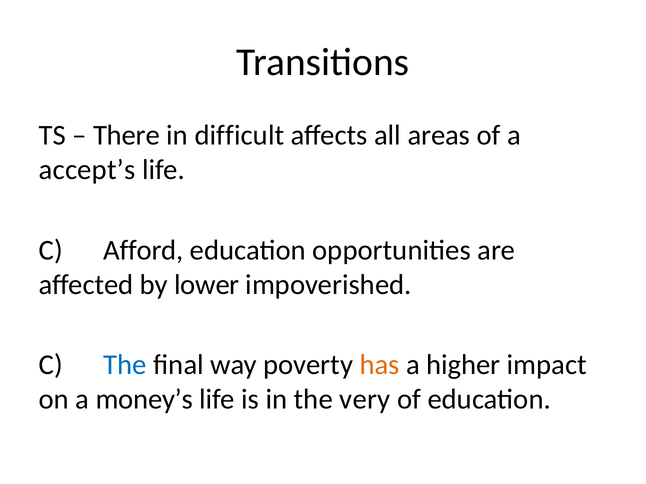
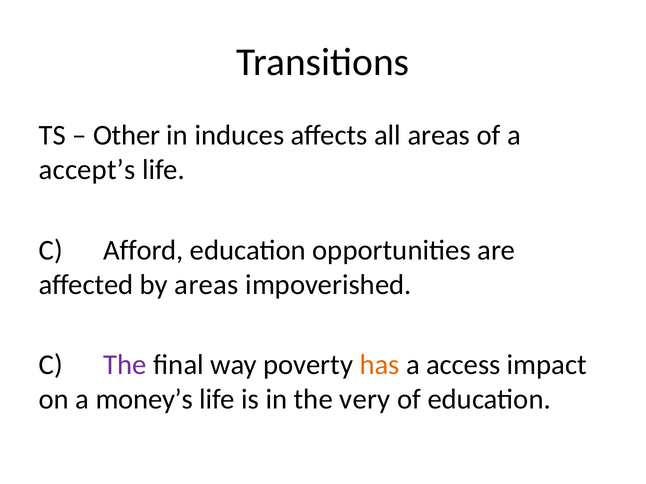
There: There -> Other
difficult: difficult -> induces
by lower: lower -> areas
The at (125, 365) colour: blue -> purple
higher: higher -> access
